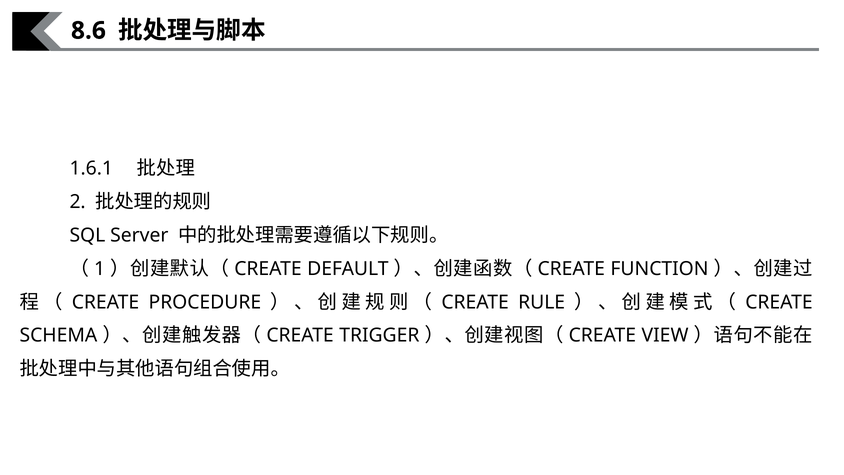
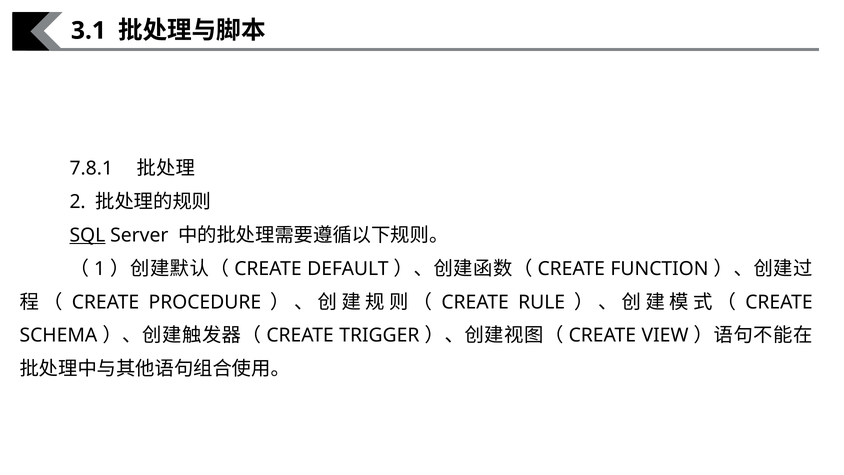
8.6: 8.6 -> 3.1
1.6.1: 1.6.1 -> 7.8.1
SQL underline: none -> present
